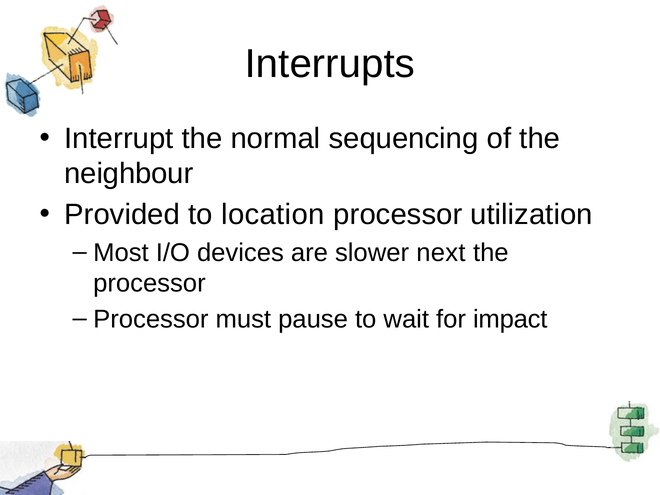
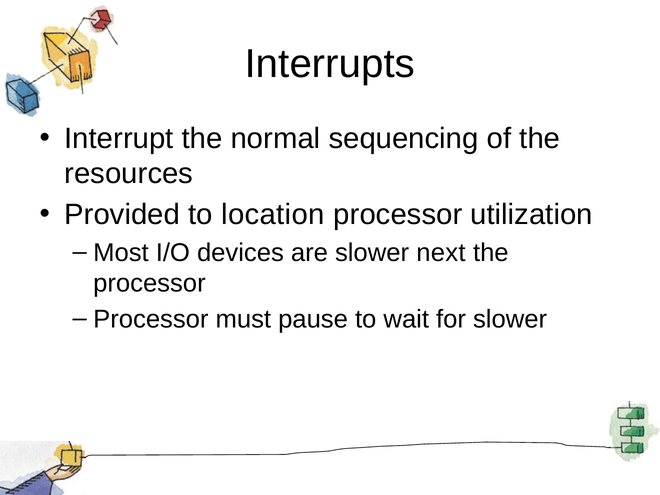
neighbour: neighbour -> resources
for impact: impact -> slower
